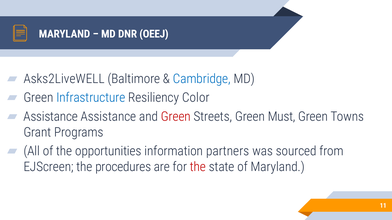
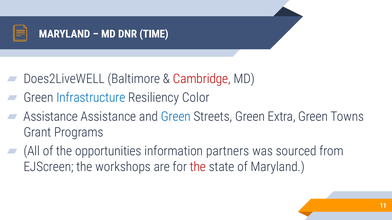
OEEJ: OEEJ -> TIME
Asks2LiveWELL: Asks2LiveWELL -> Does2LiveWELL
Cambridge colour: blue -> red
Green at (176, 117) colour: red -> blue
Must: Must -> Extra
procedures: procedures -> workshops
